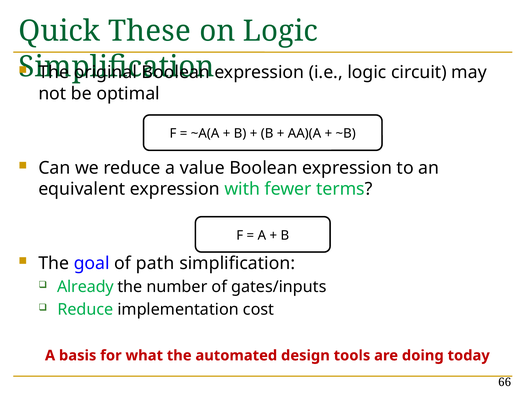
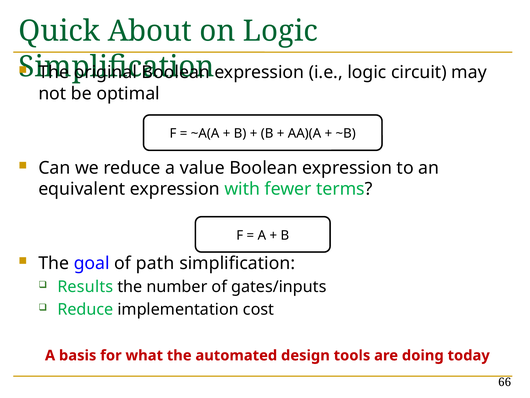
These: These -> About
Already: Already -> Results
